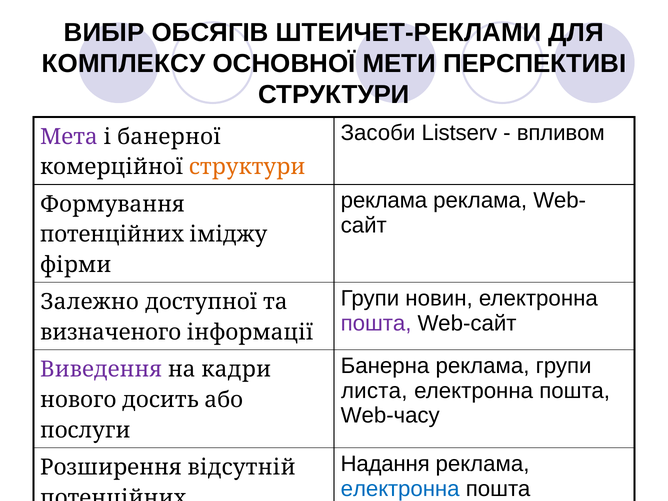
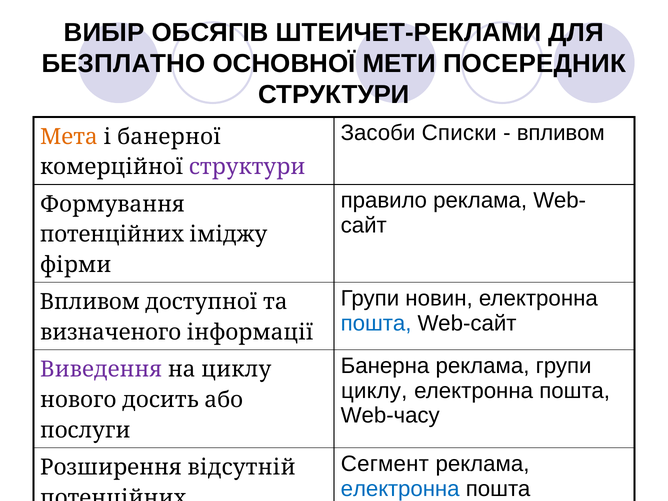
КОМПЛЕКСУ: КОМПЛЕКСУ -> БЕЗПЛАТНО
ПЕРСПЕКТИВІ: ПЕРСПЕКТИВІ -> ПОСЕРЕДНИК
Listserv: Listserv -> Списки
Мета colour: purple -> orange
структури at (247, 167) colour: orange -> purple
реклама at (384, 201): реклама -> правило
Залежно at (90, 302): Залежно -> Впливом
пошта at (376, 323) colour: purple -> blue
на кадри: кадри -> циклу
листа at (374, 391): листа -> циклу
Надання: Надання -> Сегмент
